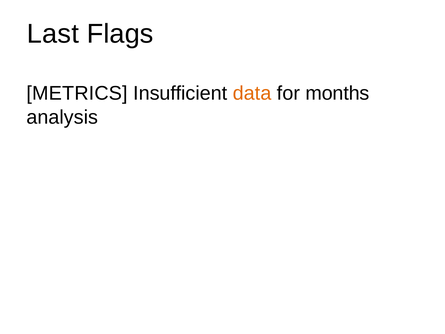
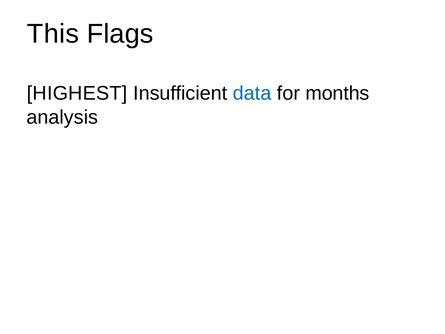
Last: Last -> This
METRICS: METRICS -> HIGHEST
data colour: orange -> blue
